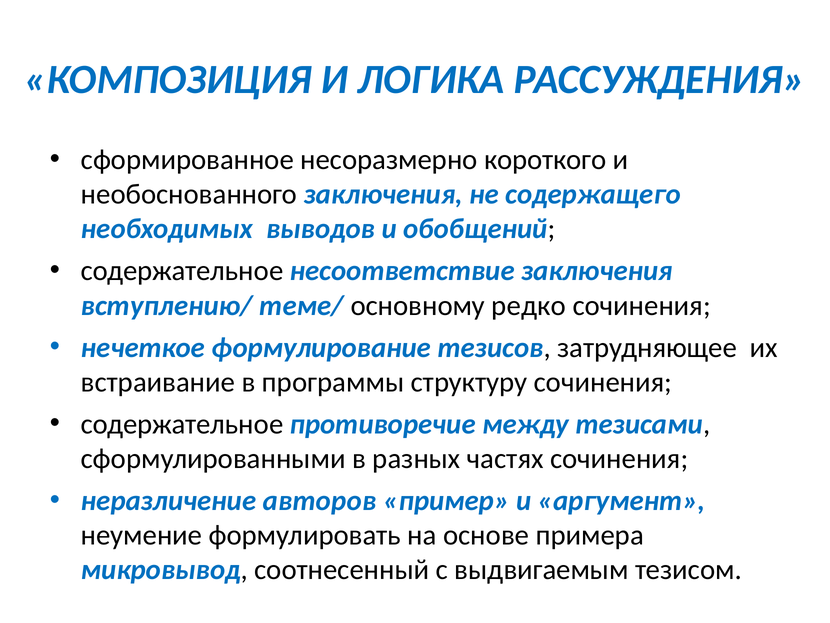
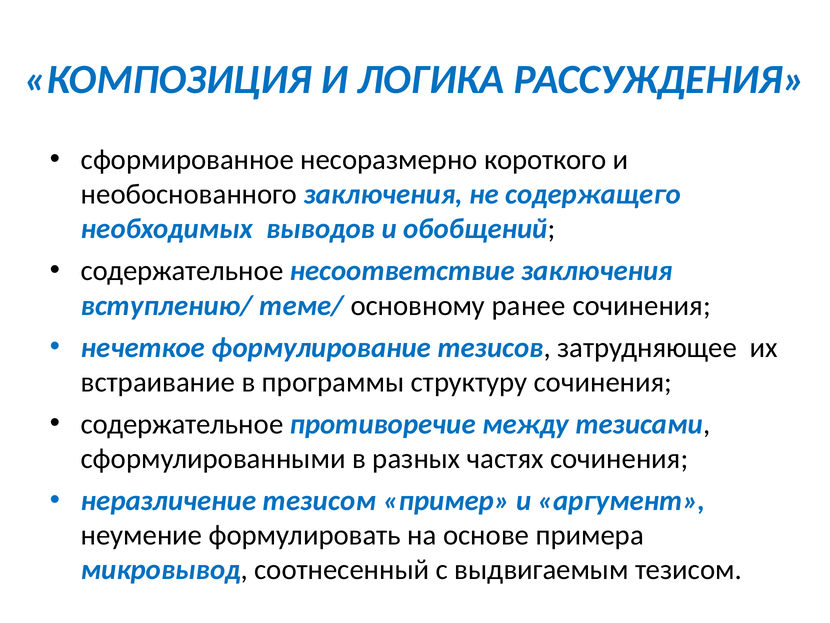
редко: редко -> ранее
неразличение авторов: авторов -> тезисом
